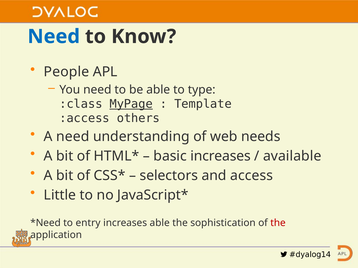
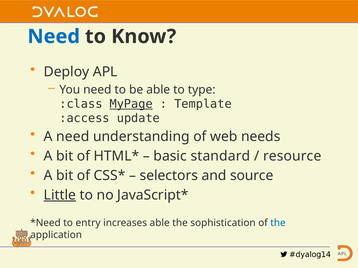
People: People -> Deploy
others: others -> update
basic increases: increases -> standard
available: available -> resource
access: access -> source
Little underline: none -> present
the at (278, 223) colour: red -> blue
